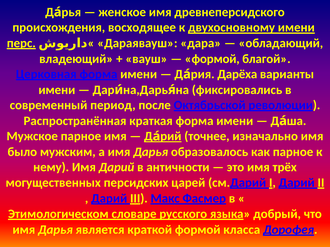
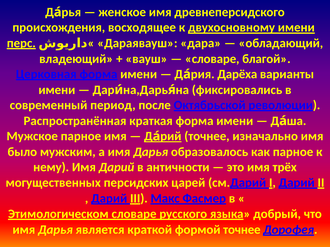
формой at (212, 59): формой -> словаре
формой класса: класса -> точнее
